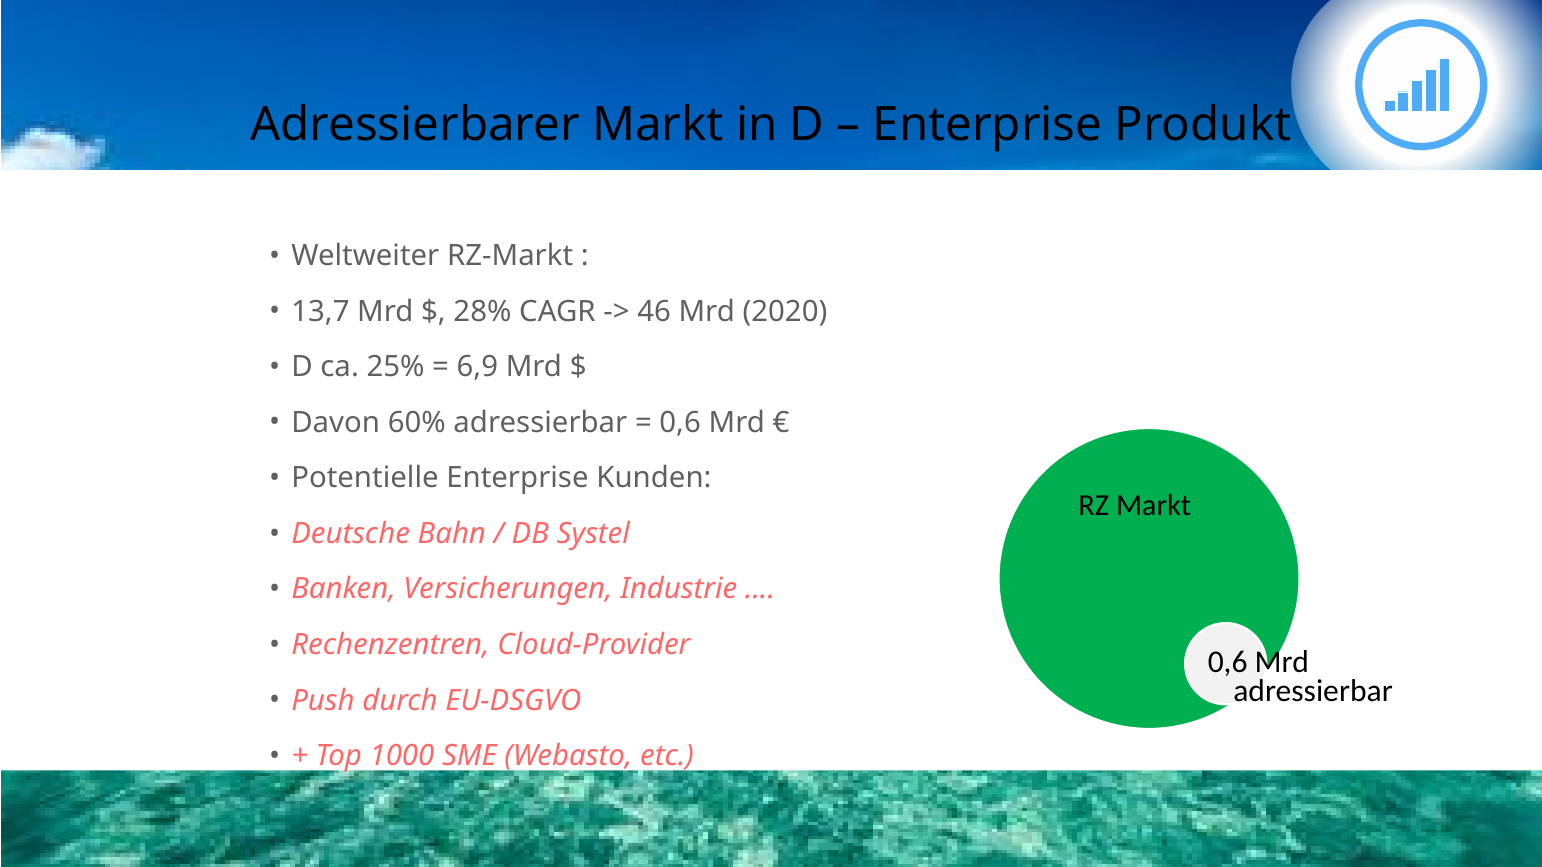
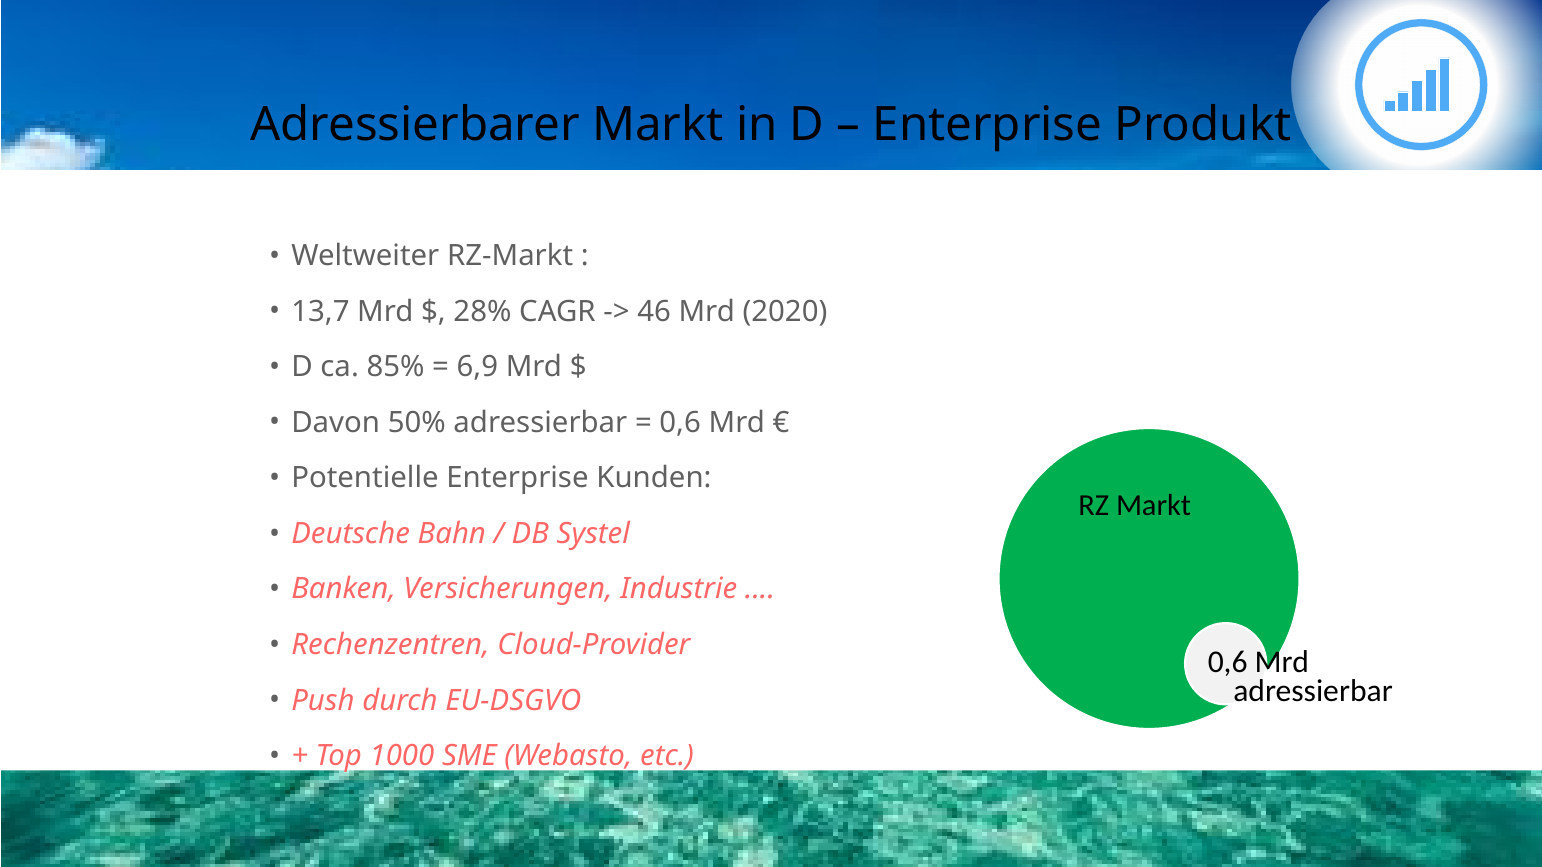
25%: 25% -> 85%
60%: 60% -> 50%
